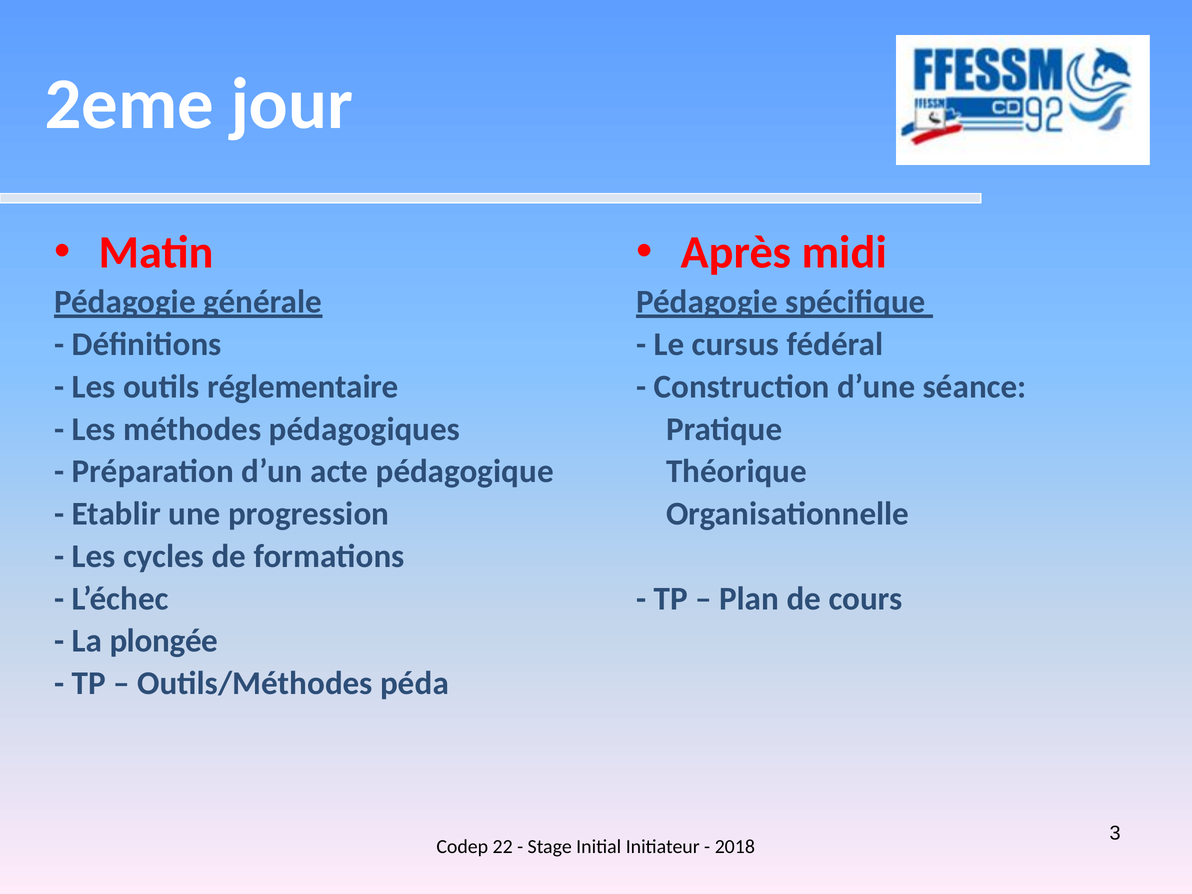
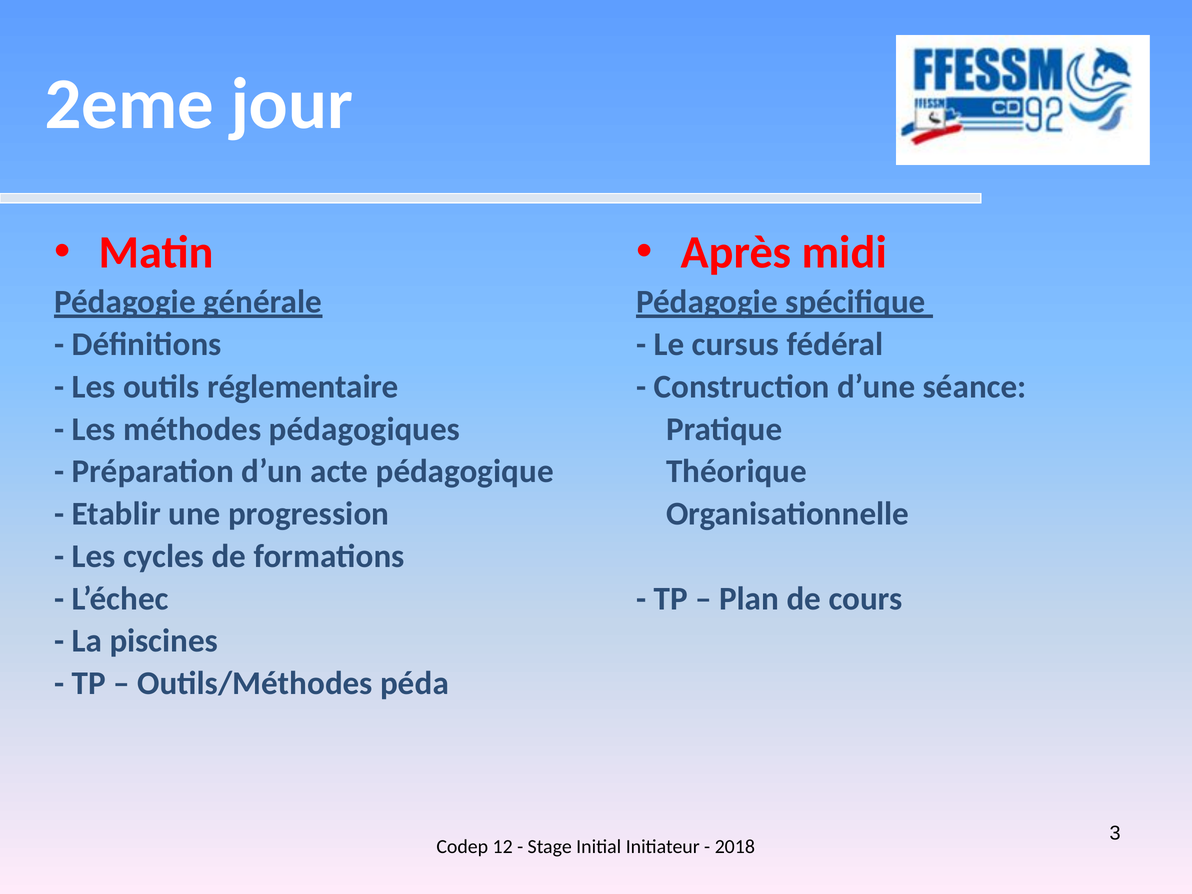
plongée: plongée -> piscines
22: 22 -> 12
